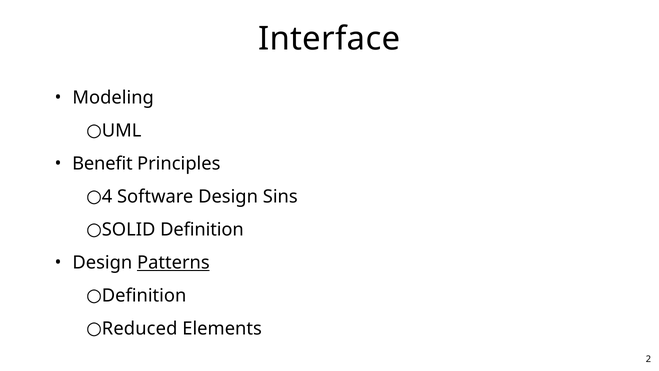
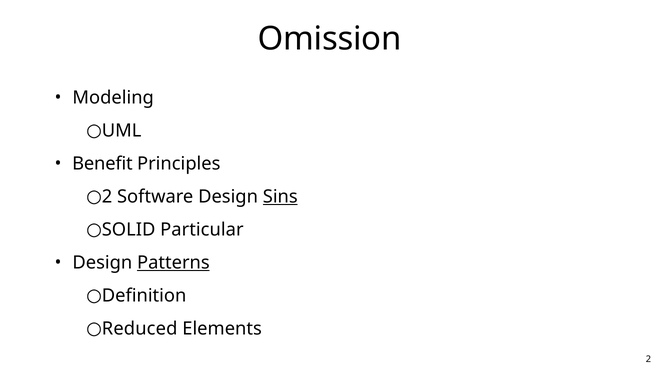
Interface: Interface -> Omission
4 at (107, 197): 4 -> 2
Sins underline: none -> present
SOLID Definition: Definition -> Particular
